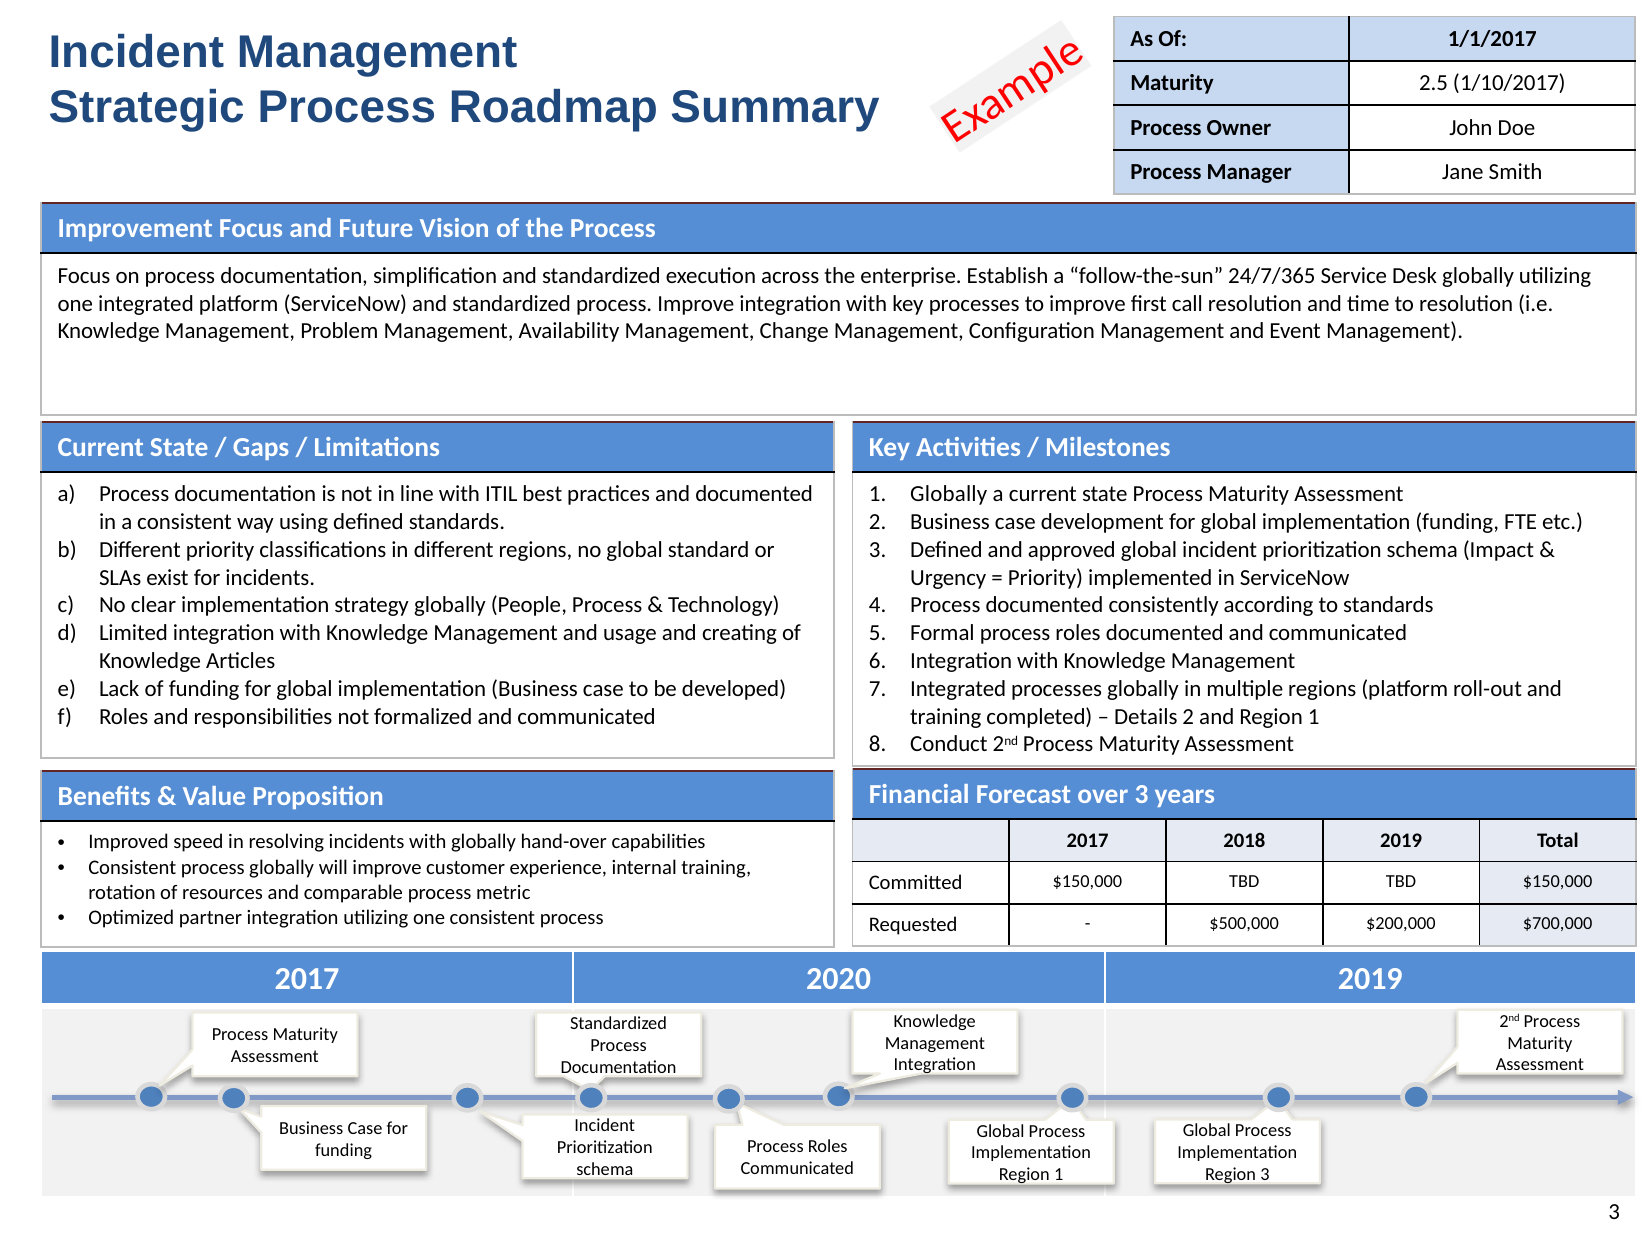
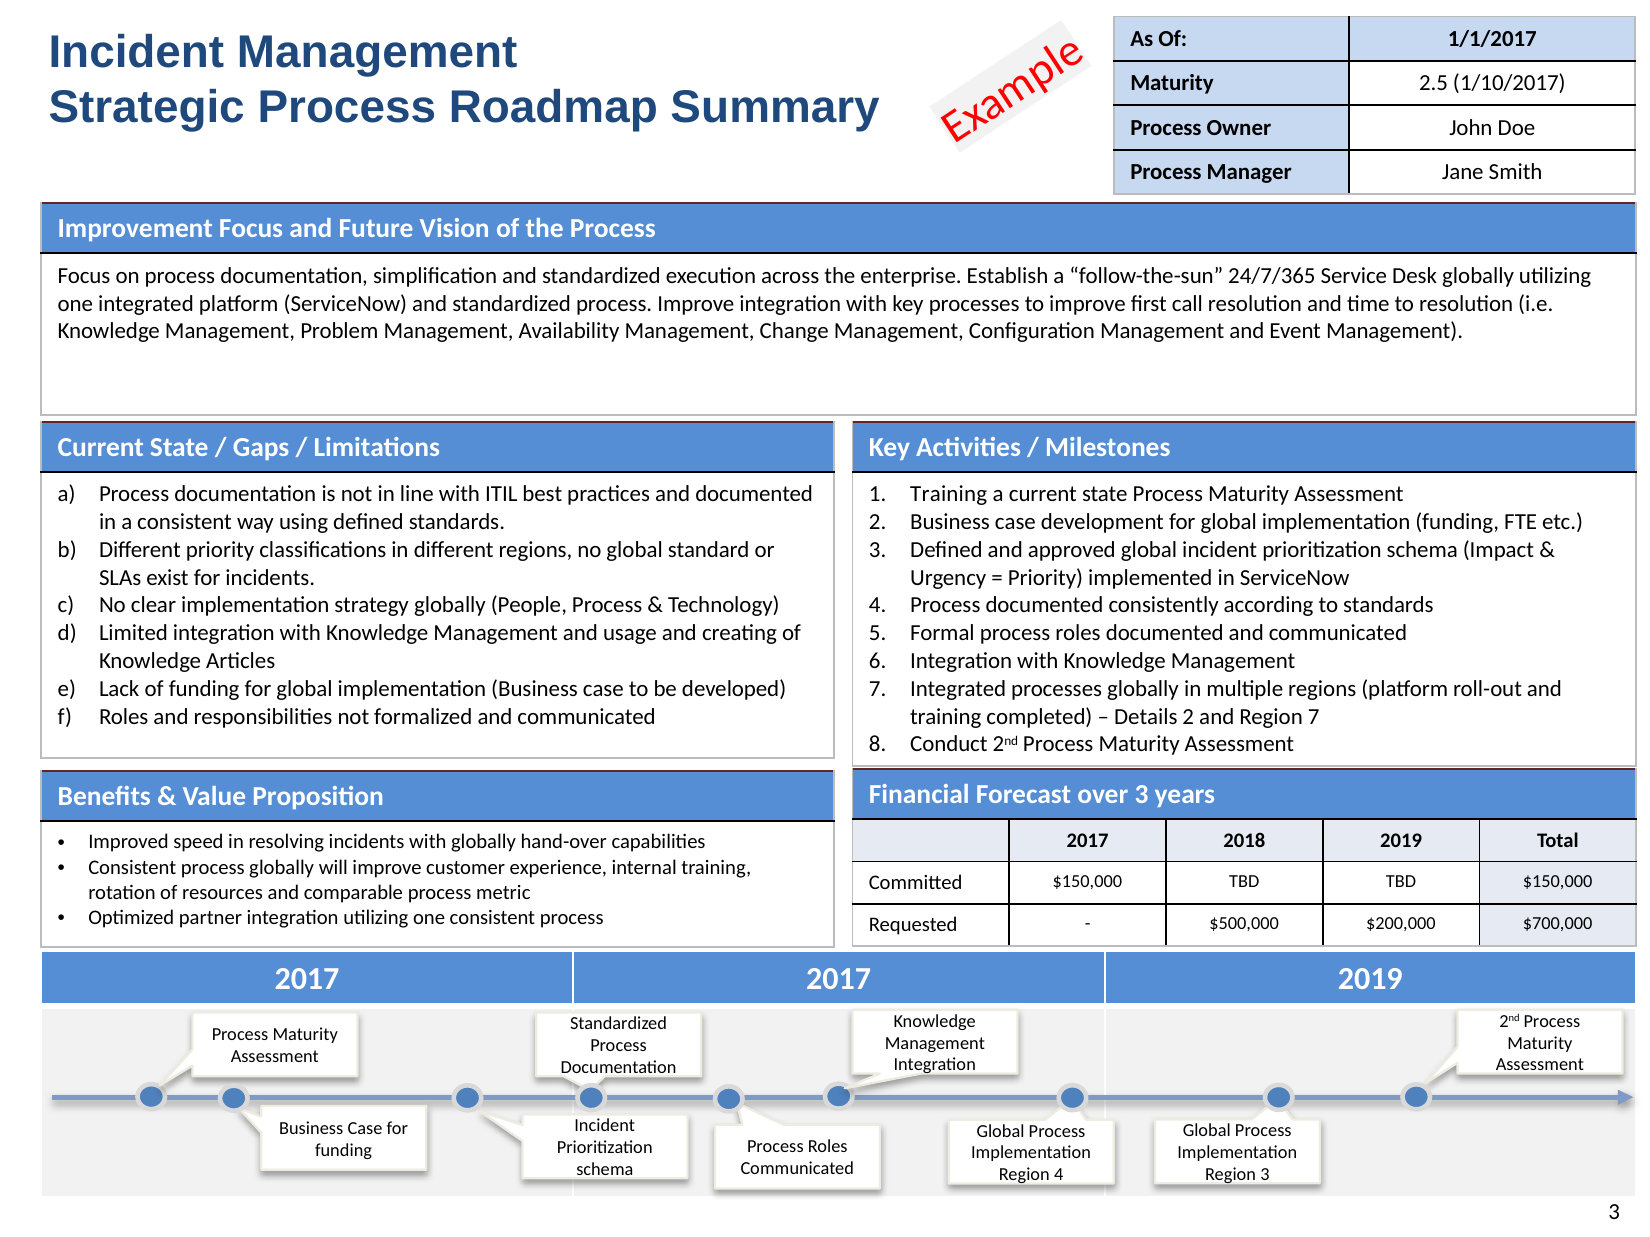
Globally at (949, 494): Globally -> Training
and Region 1: 1 -> 7
2017 2020: 2020 -> 2017
1 at (1059, 1175): 1 -> 4
